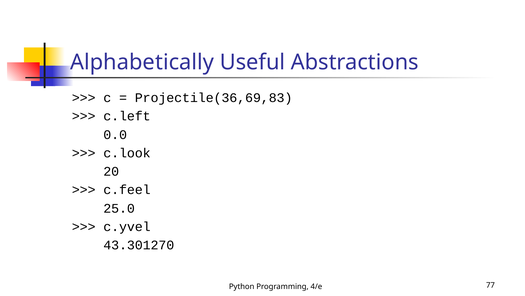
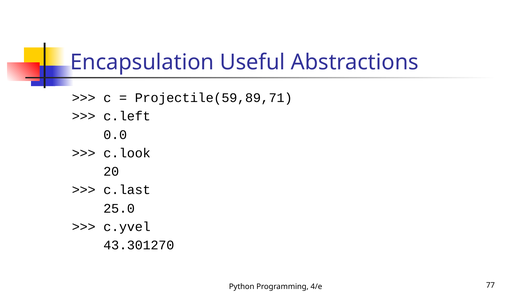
Alphabetically: Alphabetically -> Encapsulation
Projectile(36,69,83: Projectile(36,69,83 -> Projectile(59,89,71
c.feel: c.feel -> c.last
